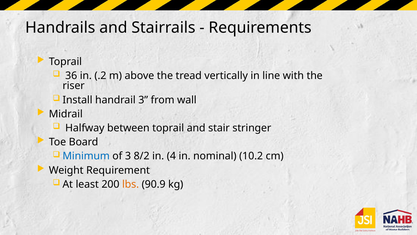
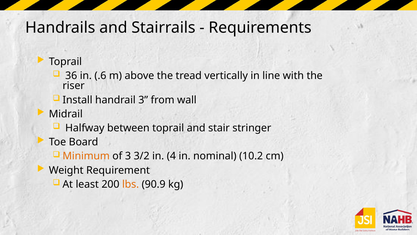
.2: .2 -> .6
Minimum colour: blue -> orange
8/2: 8/2 -> 3/2
